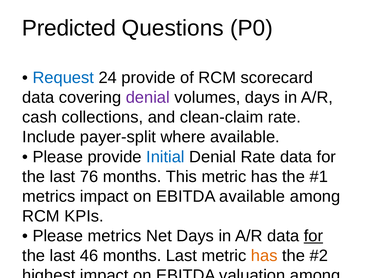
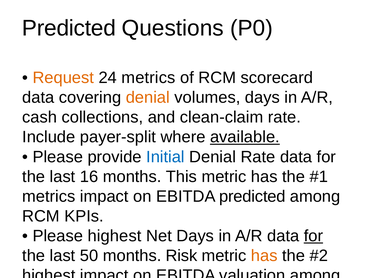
Request colour: blue -> orange
24 provide: provide -> metrics
denial at (148, 98) colour: purple -> orange
available at (245, 137) underline: none -> present
76: 76 -> 16
EBITDA available: available -> predicted
Please metrics: metrics -> highest
46: 46 -> 50
months Last: Last -> Risk
